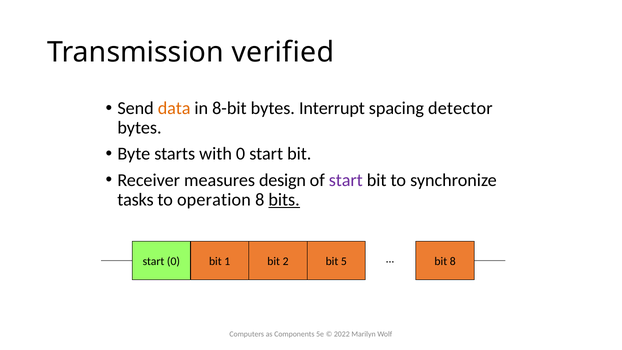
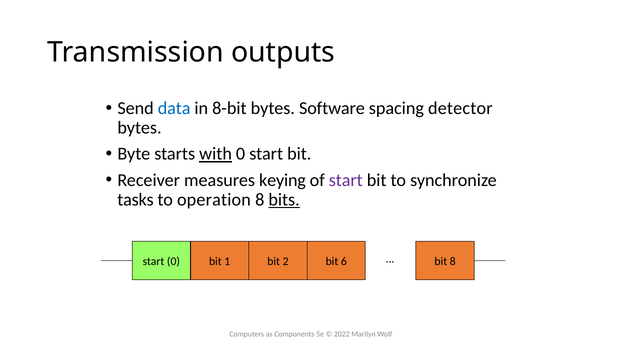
verified: verified -> outputs
data colour: orange -> blue
Interrupt: Interrupt -> Software
with underline: none -> present
design: design -> keying
5: 5 -> 6
